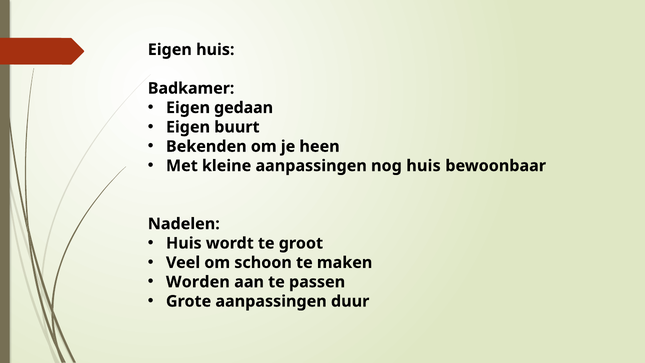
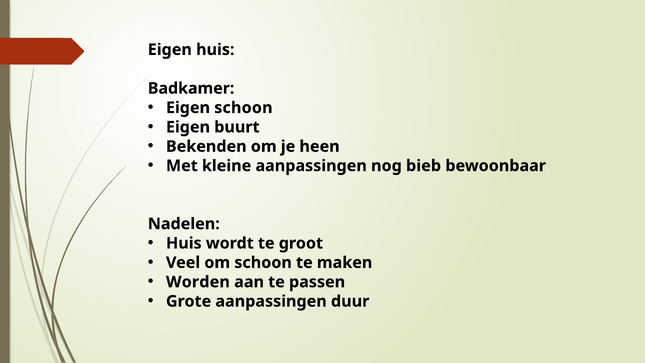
Eigen gedaan: gedaan -> schoon
nog huis: huis -> bieb
